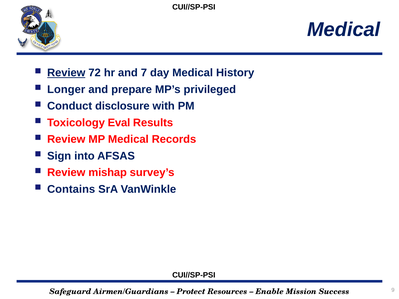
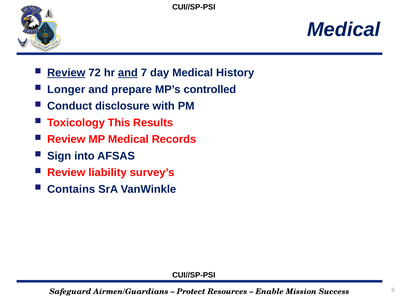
and at (128, 73) underline: none -> present
privileged: privileged -> controlled
Eval: Eval -> This
mishap: mishap -> liability
